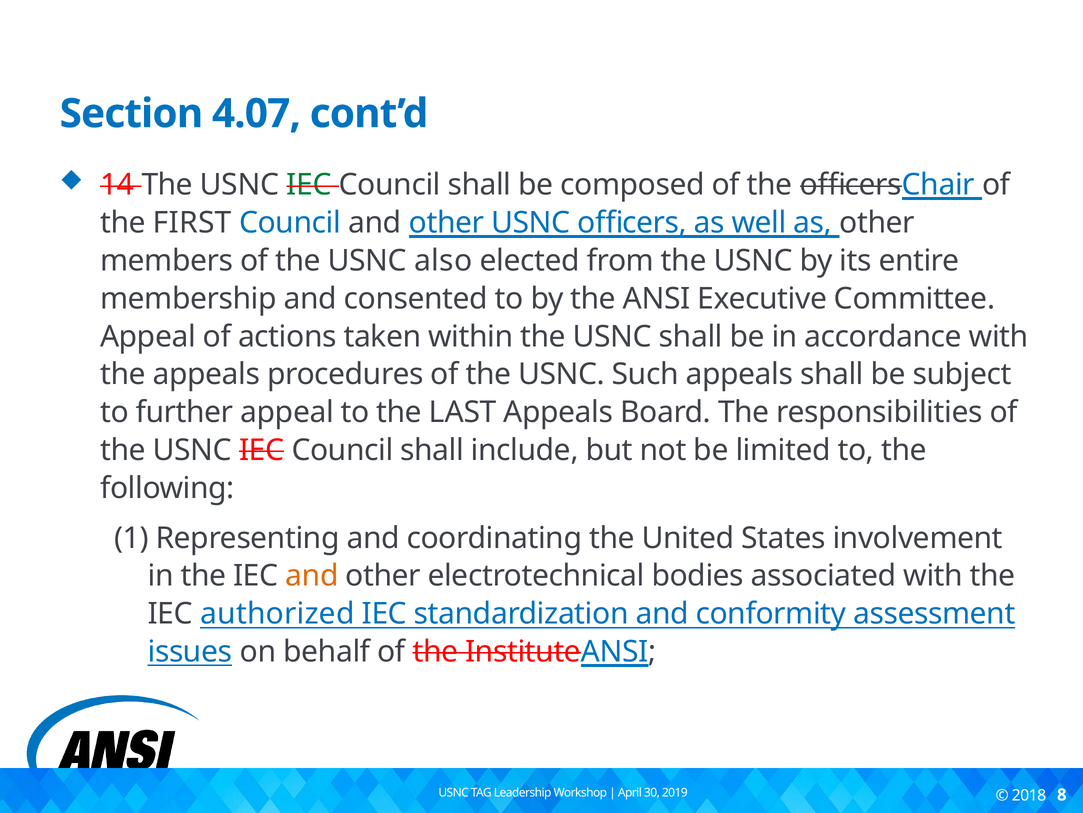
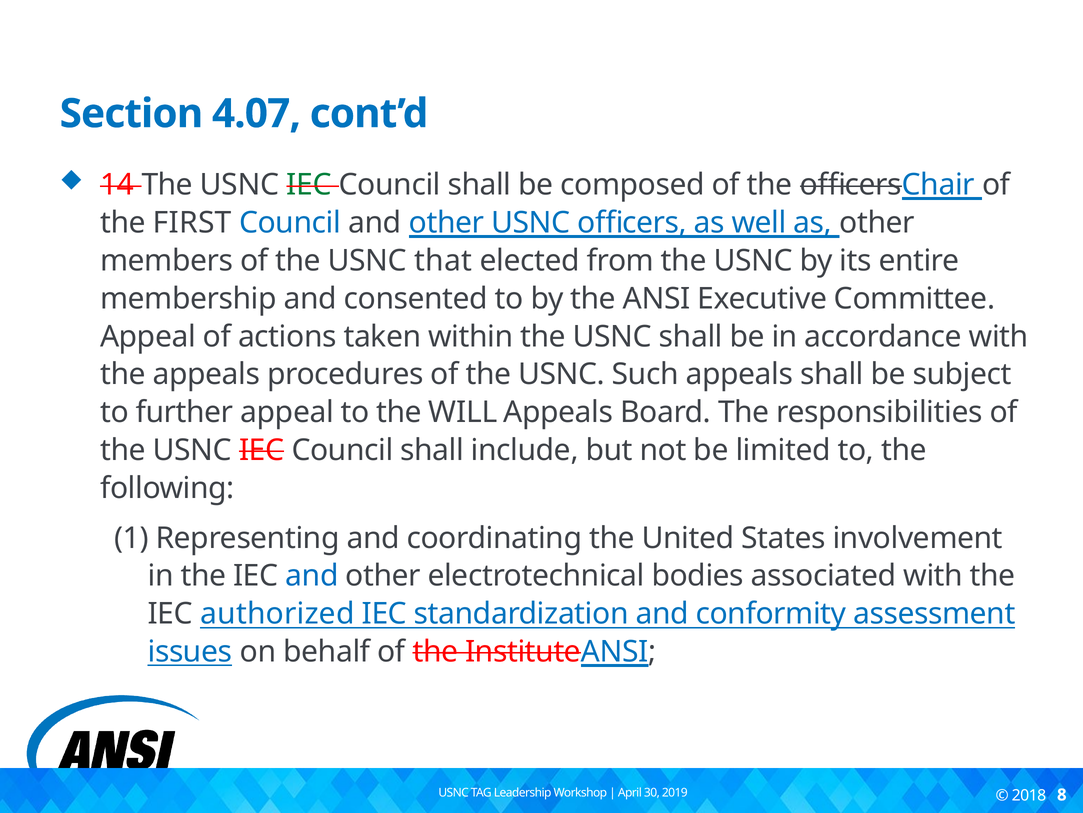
also: also -> that
LAST: LAST -> WILL
and at (312, 575) colour: orange -> blue
